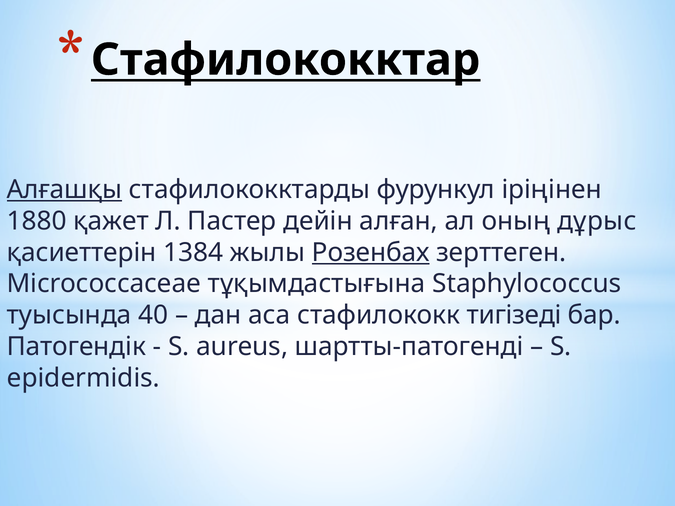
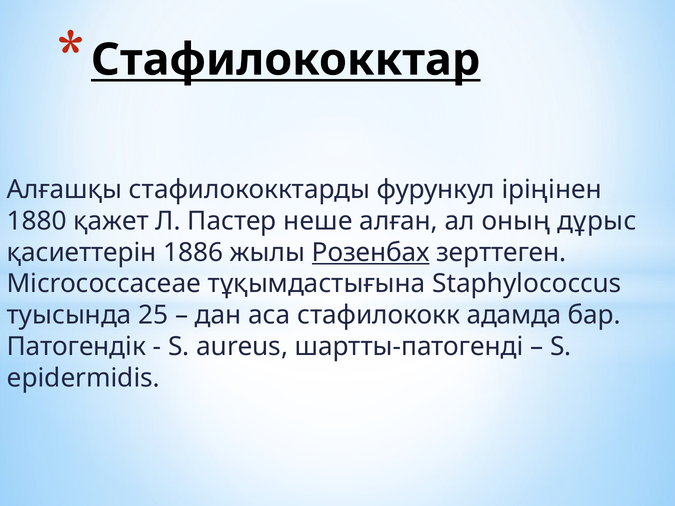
Алғашқы underline: present -> none
дейін: дейін -> неше
1384: 1384 -> 1886
40: 40 -> 25
тигізеді: тигізеді -> адамда
